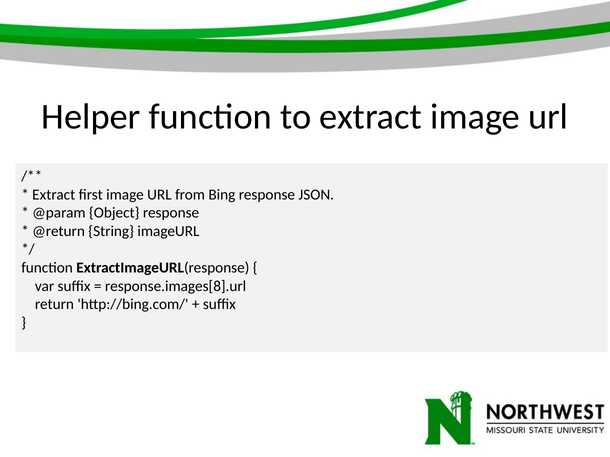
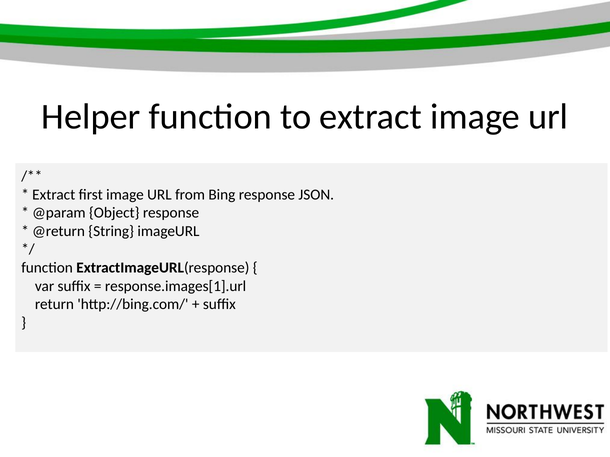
response.images[8].url: response.images[8].url -> response.images[1].url
